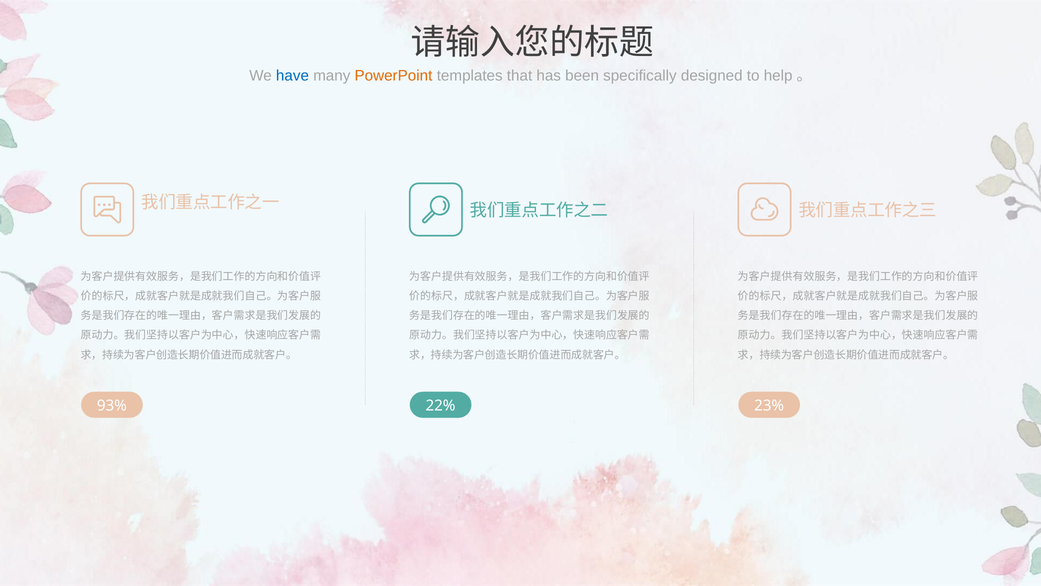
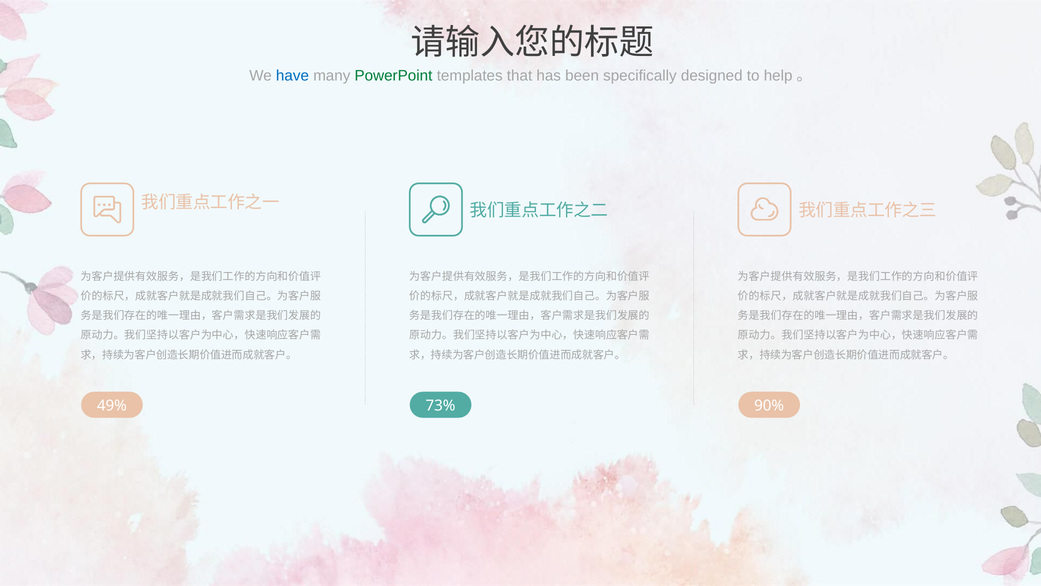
PowerPoint colour: orange -> green
93%: 93% -> 49%
22%: 22% -> 73%
23%: 23% -> 90%
